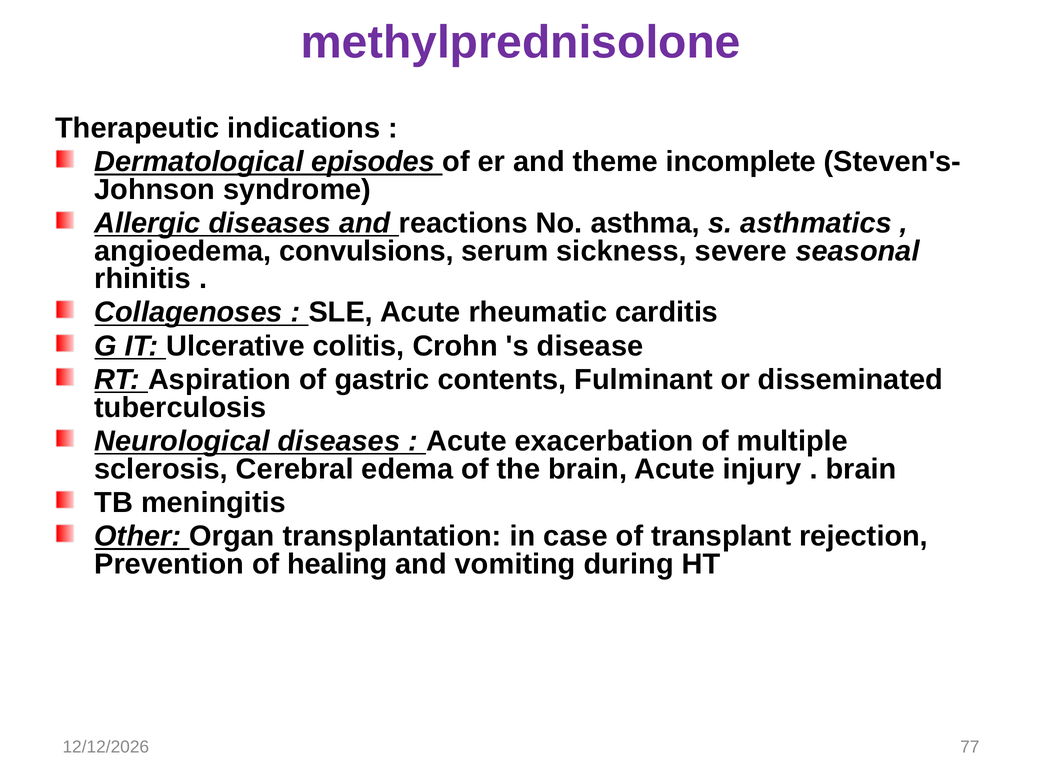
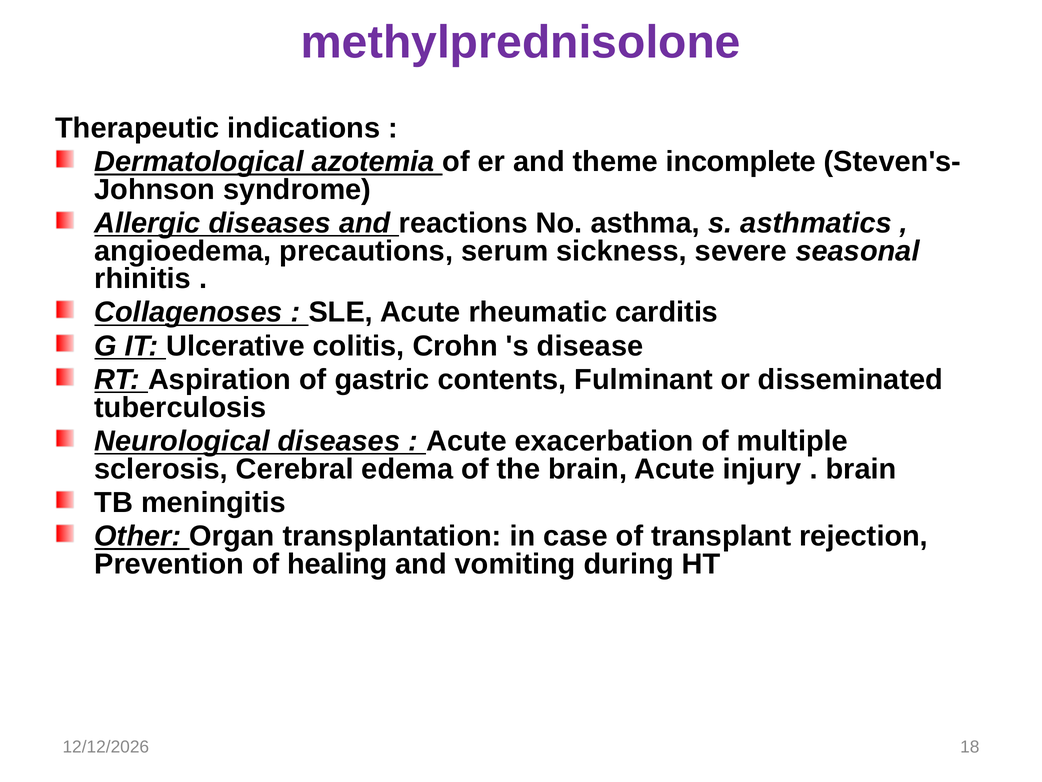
episodes: episodes -> azotemia
convulsions: convulsions -> precautions
77: 77 -> 18
